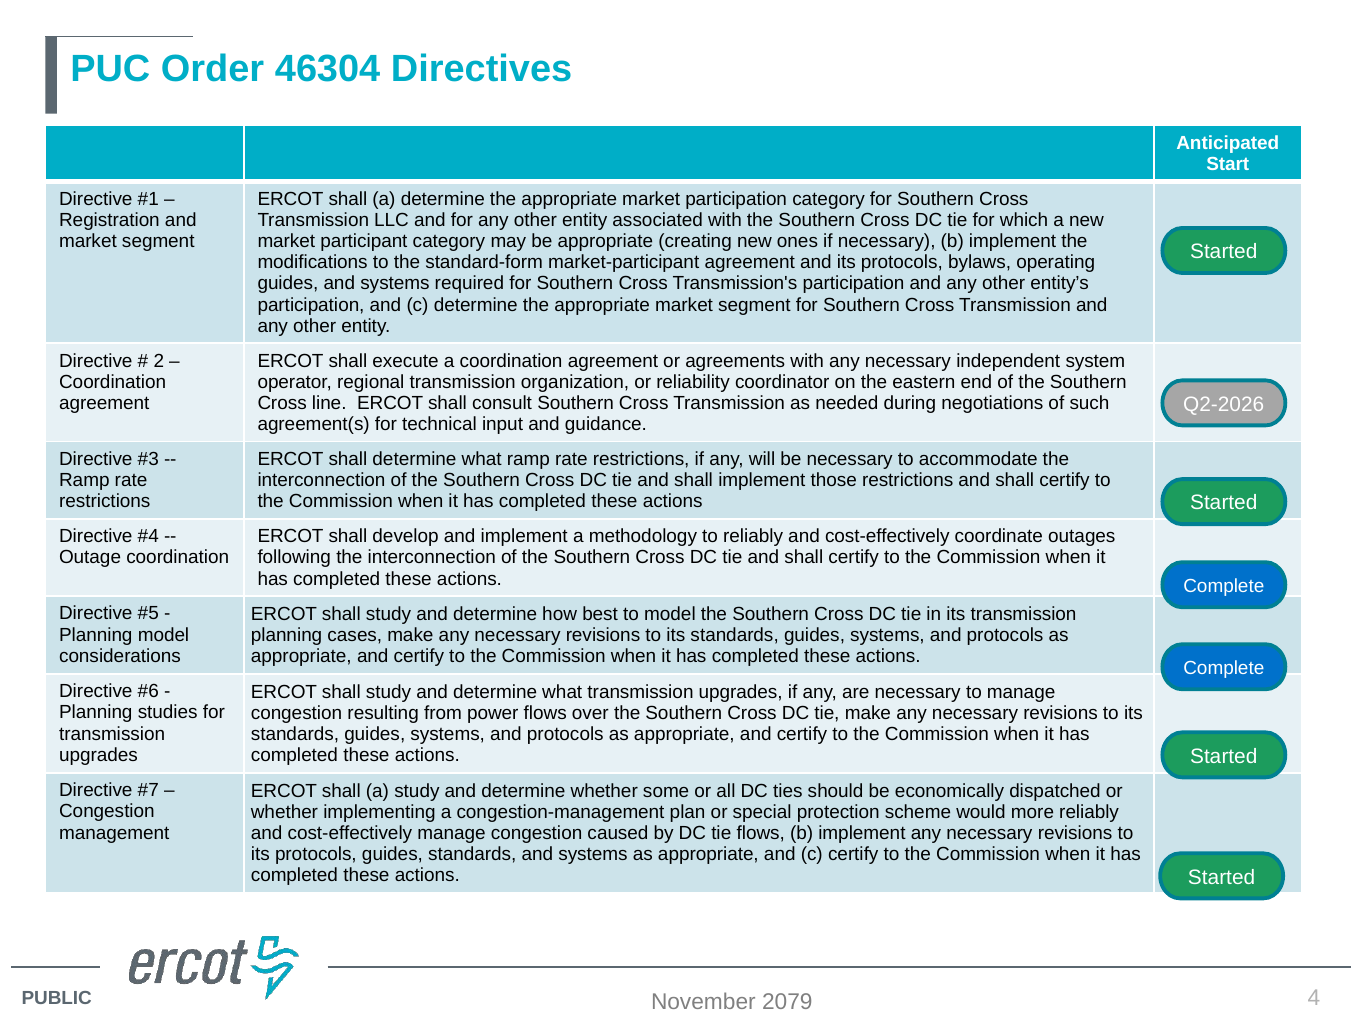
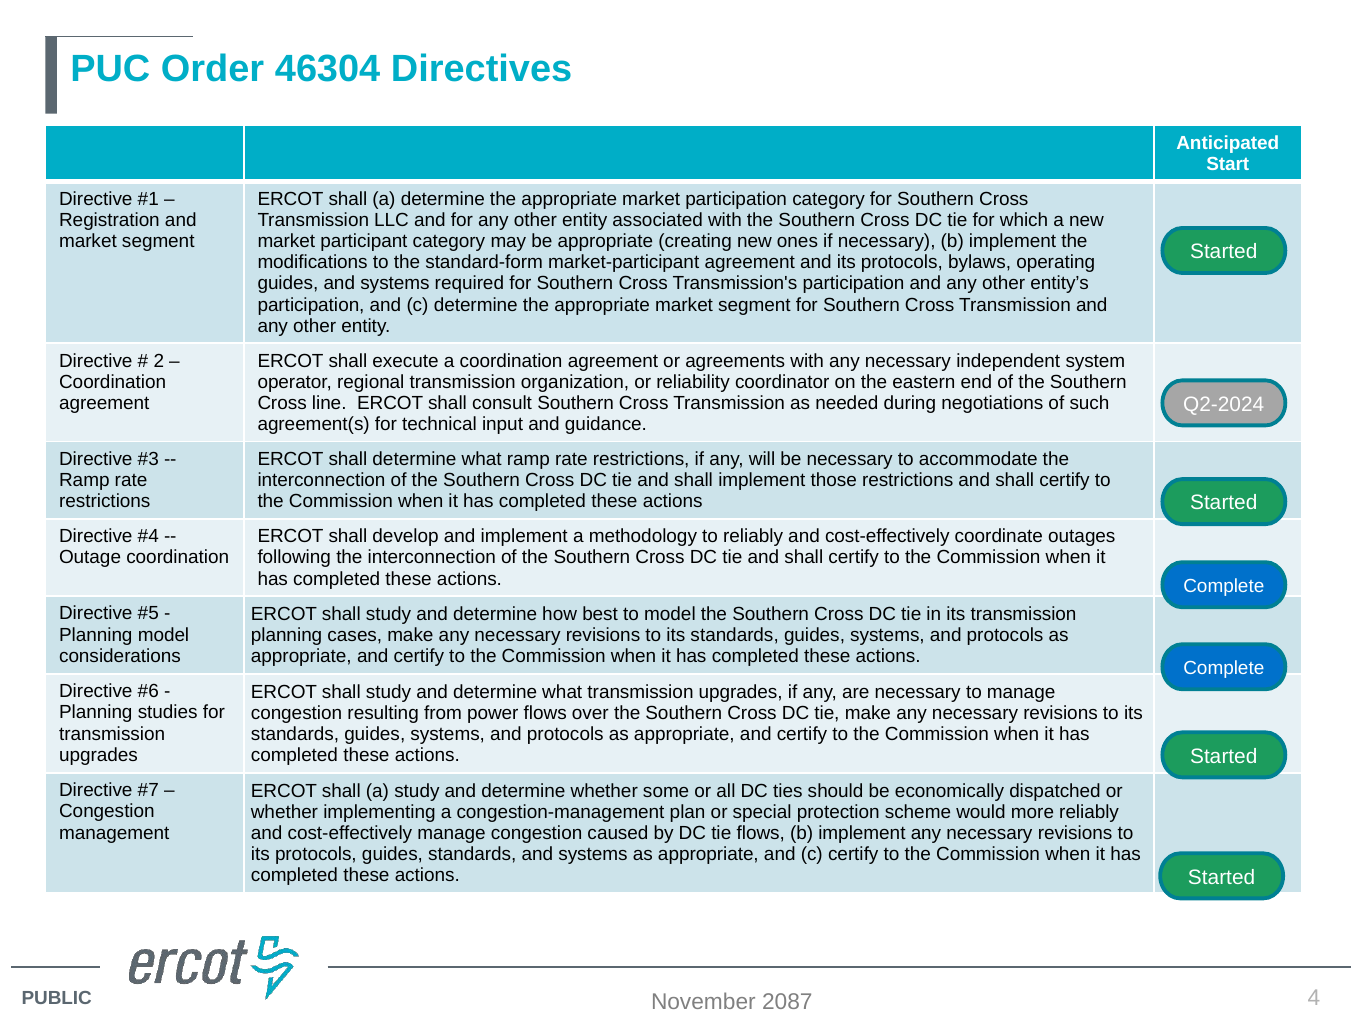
Q2-2026: Q2-2026 -> Q2-2024
2079: 2079 -> 2087
